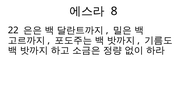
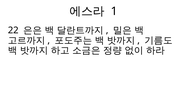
8: 8 -> 1
